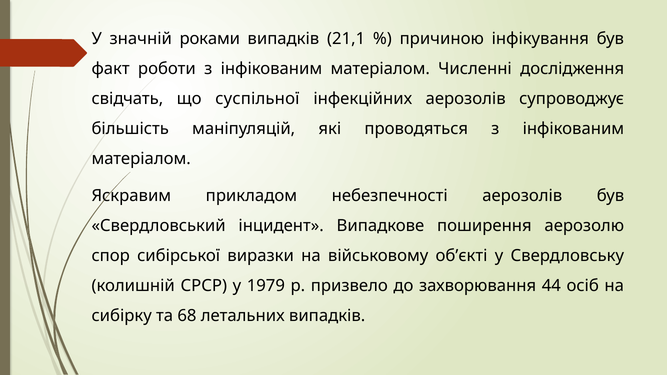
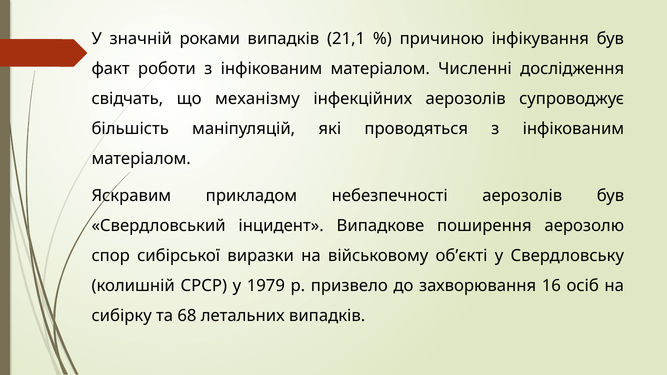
суспільної: суспільної -> механізму
44: 44 -> 16
